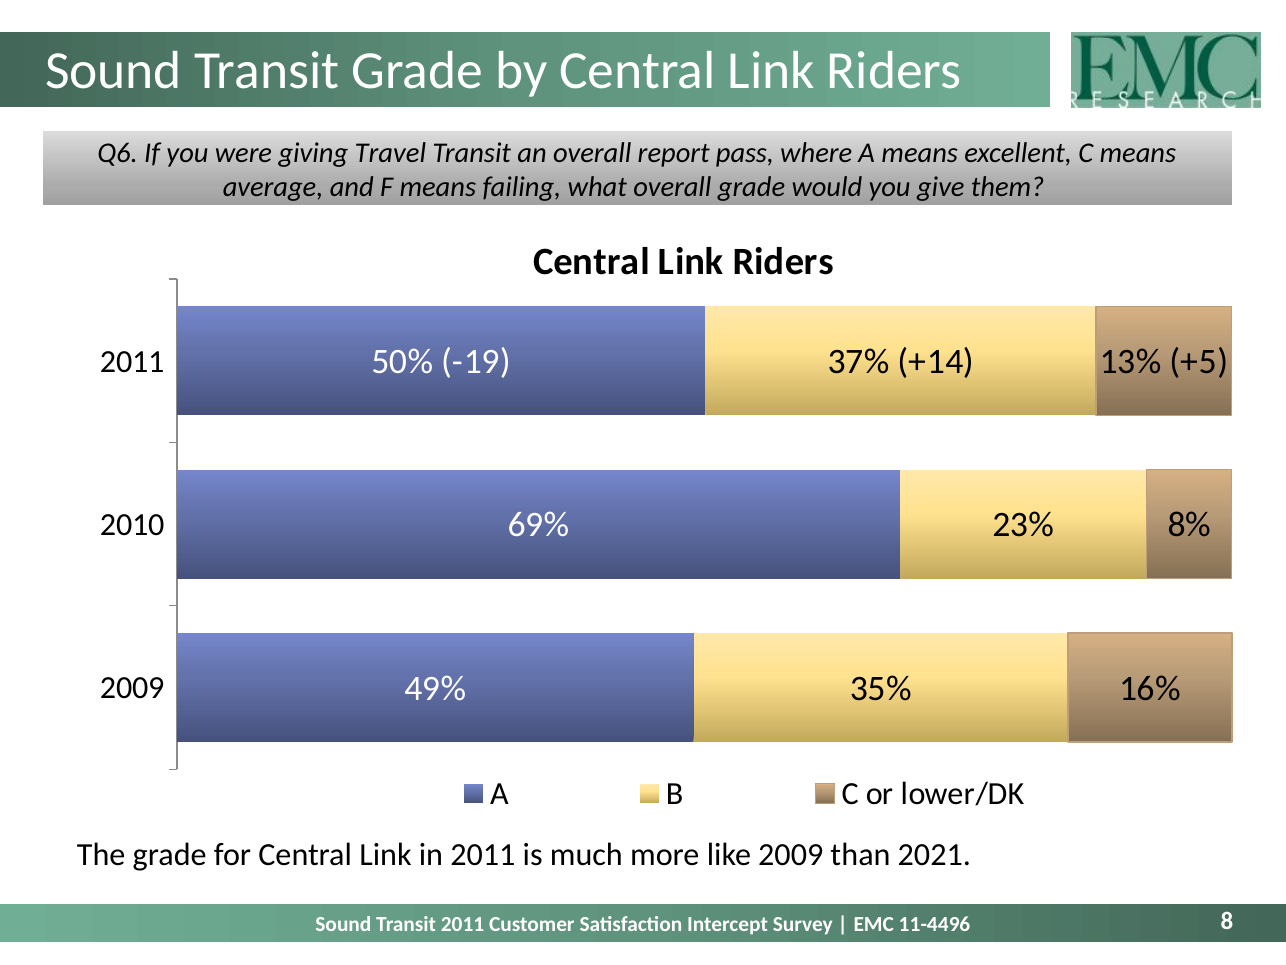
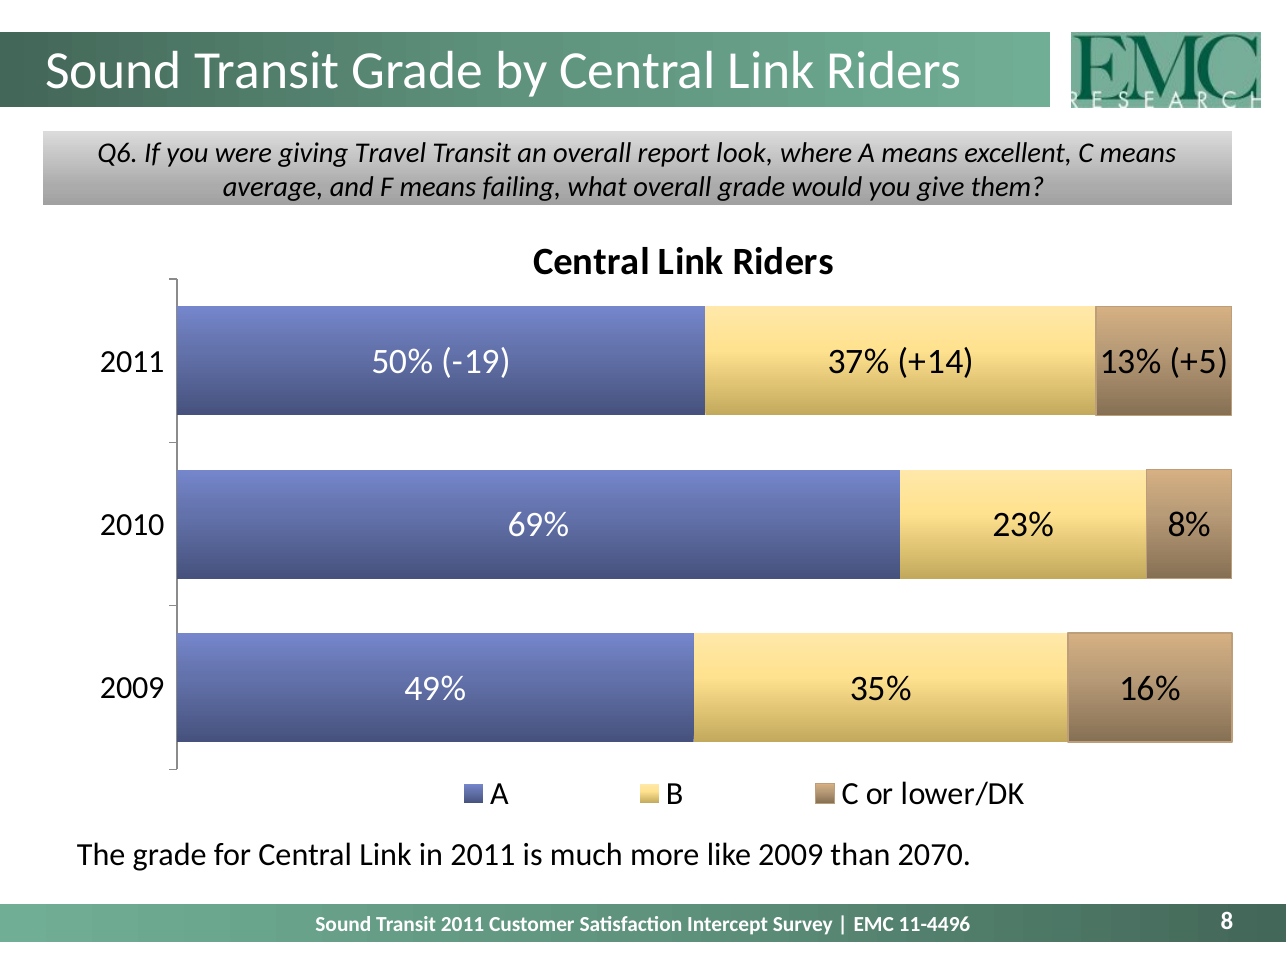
pass: pass -> look
2021: 2021 -> 2070
